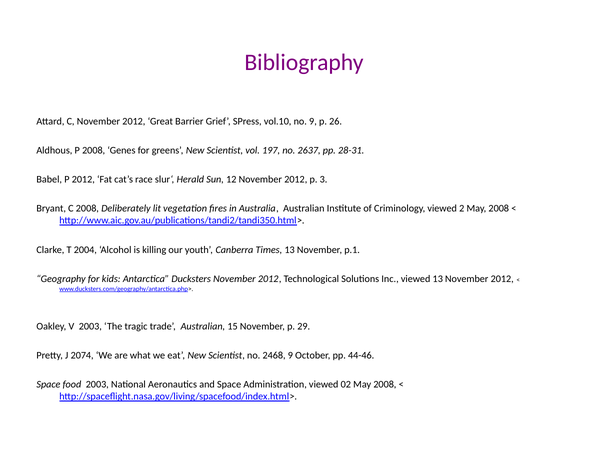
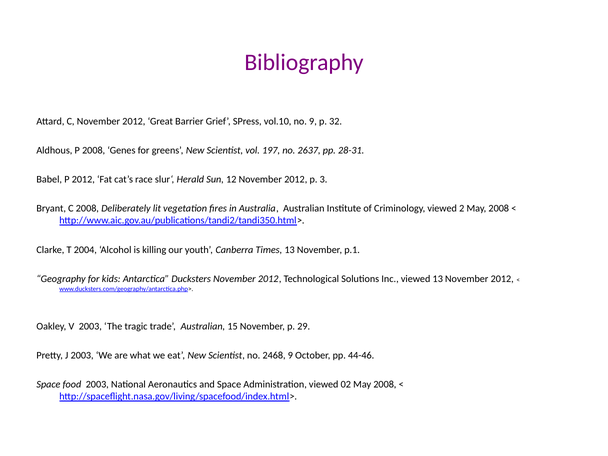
26: 26 -> 32
J 2074: 2074 -> 2003
